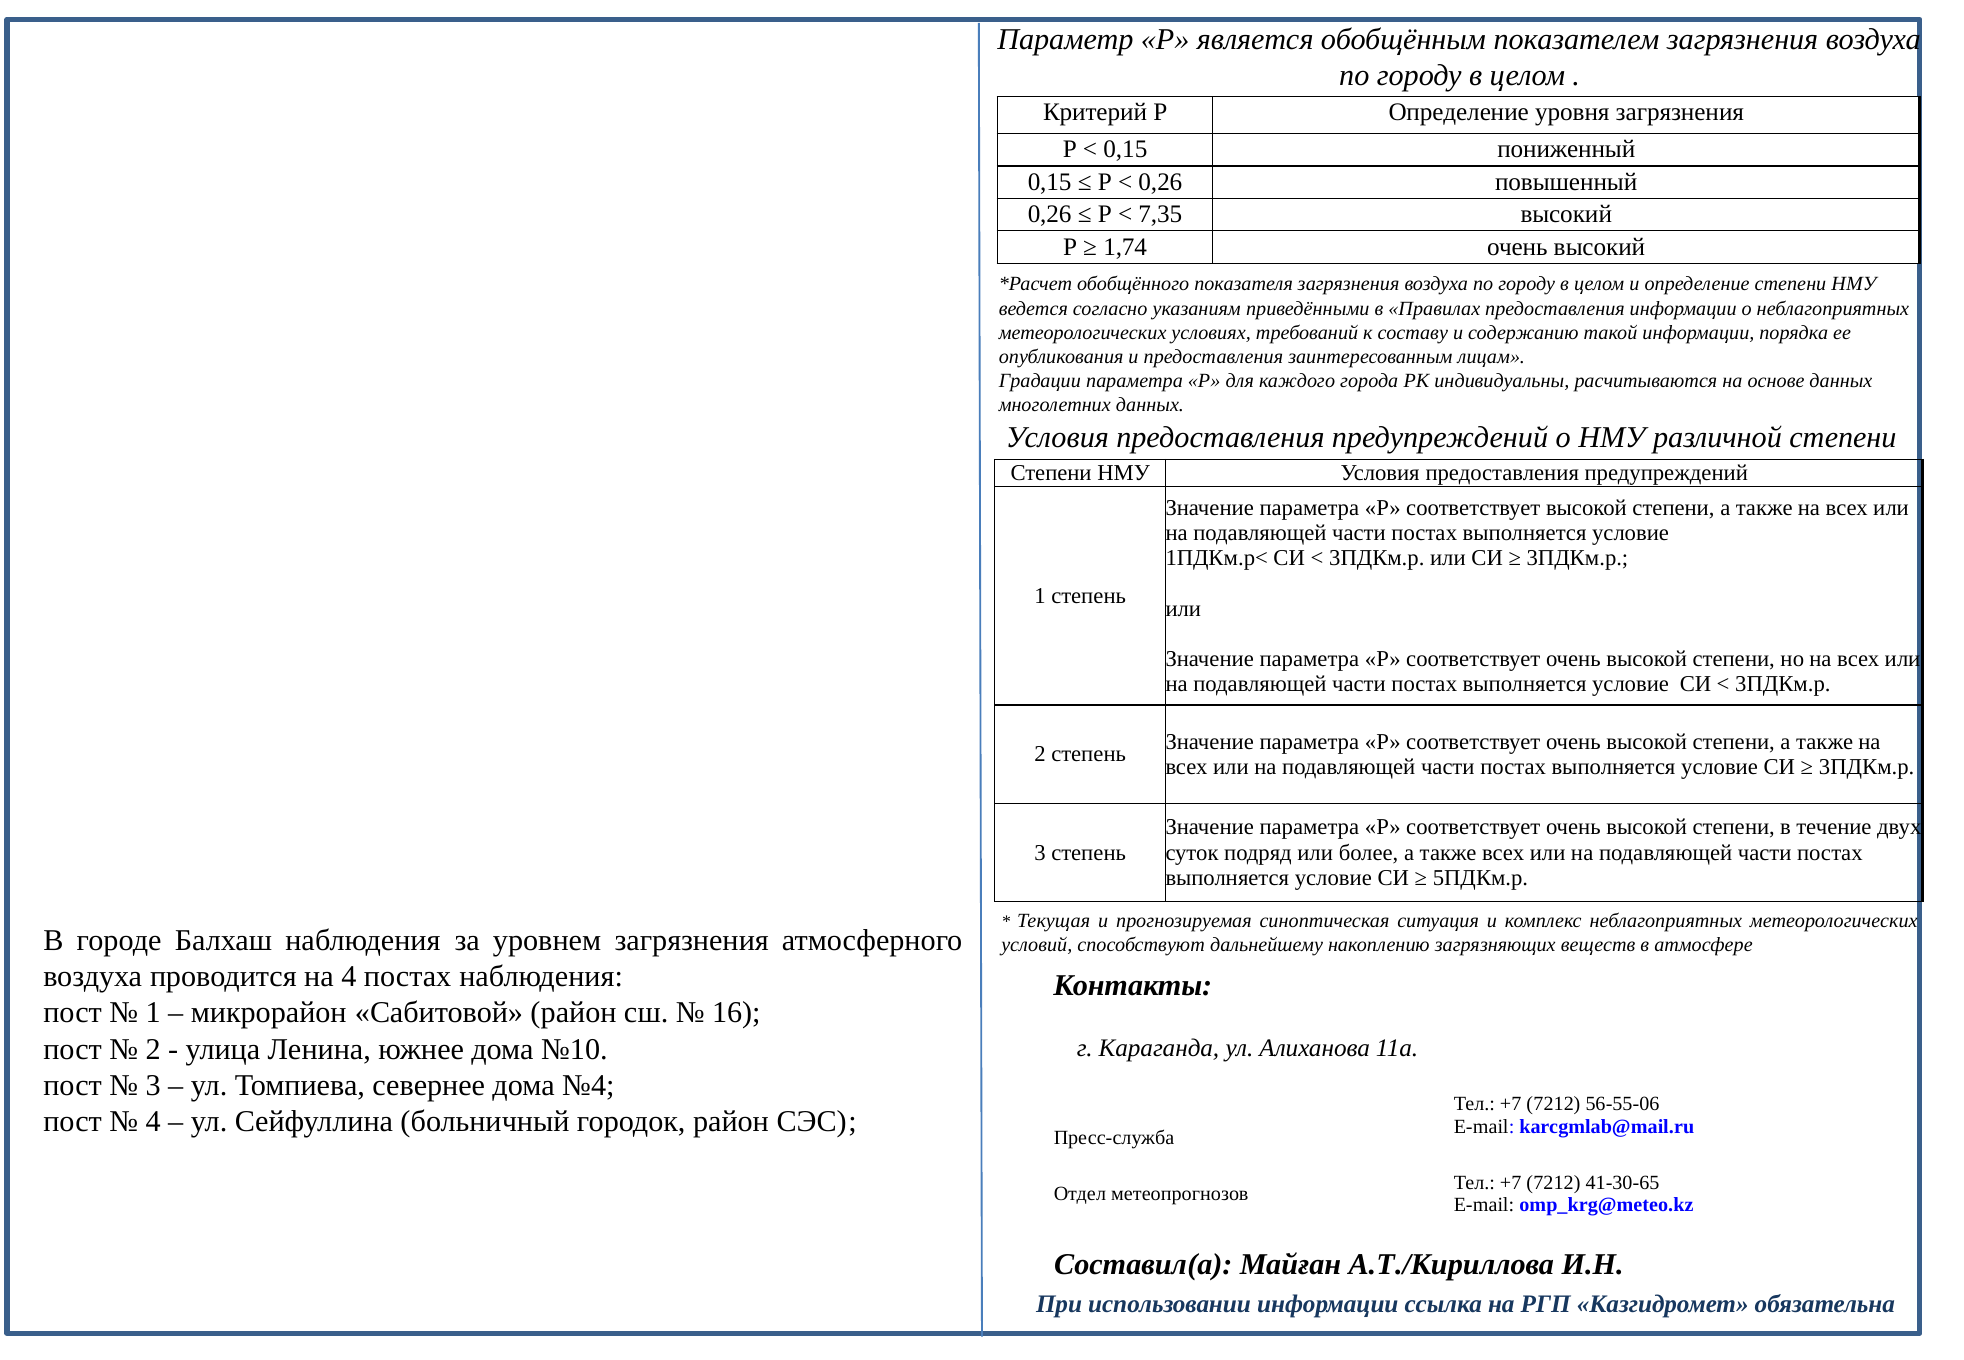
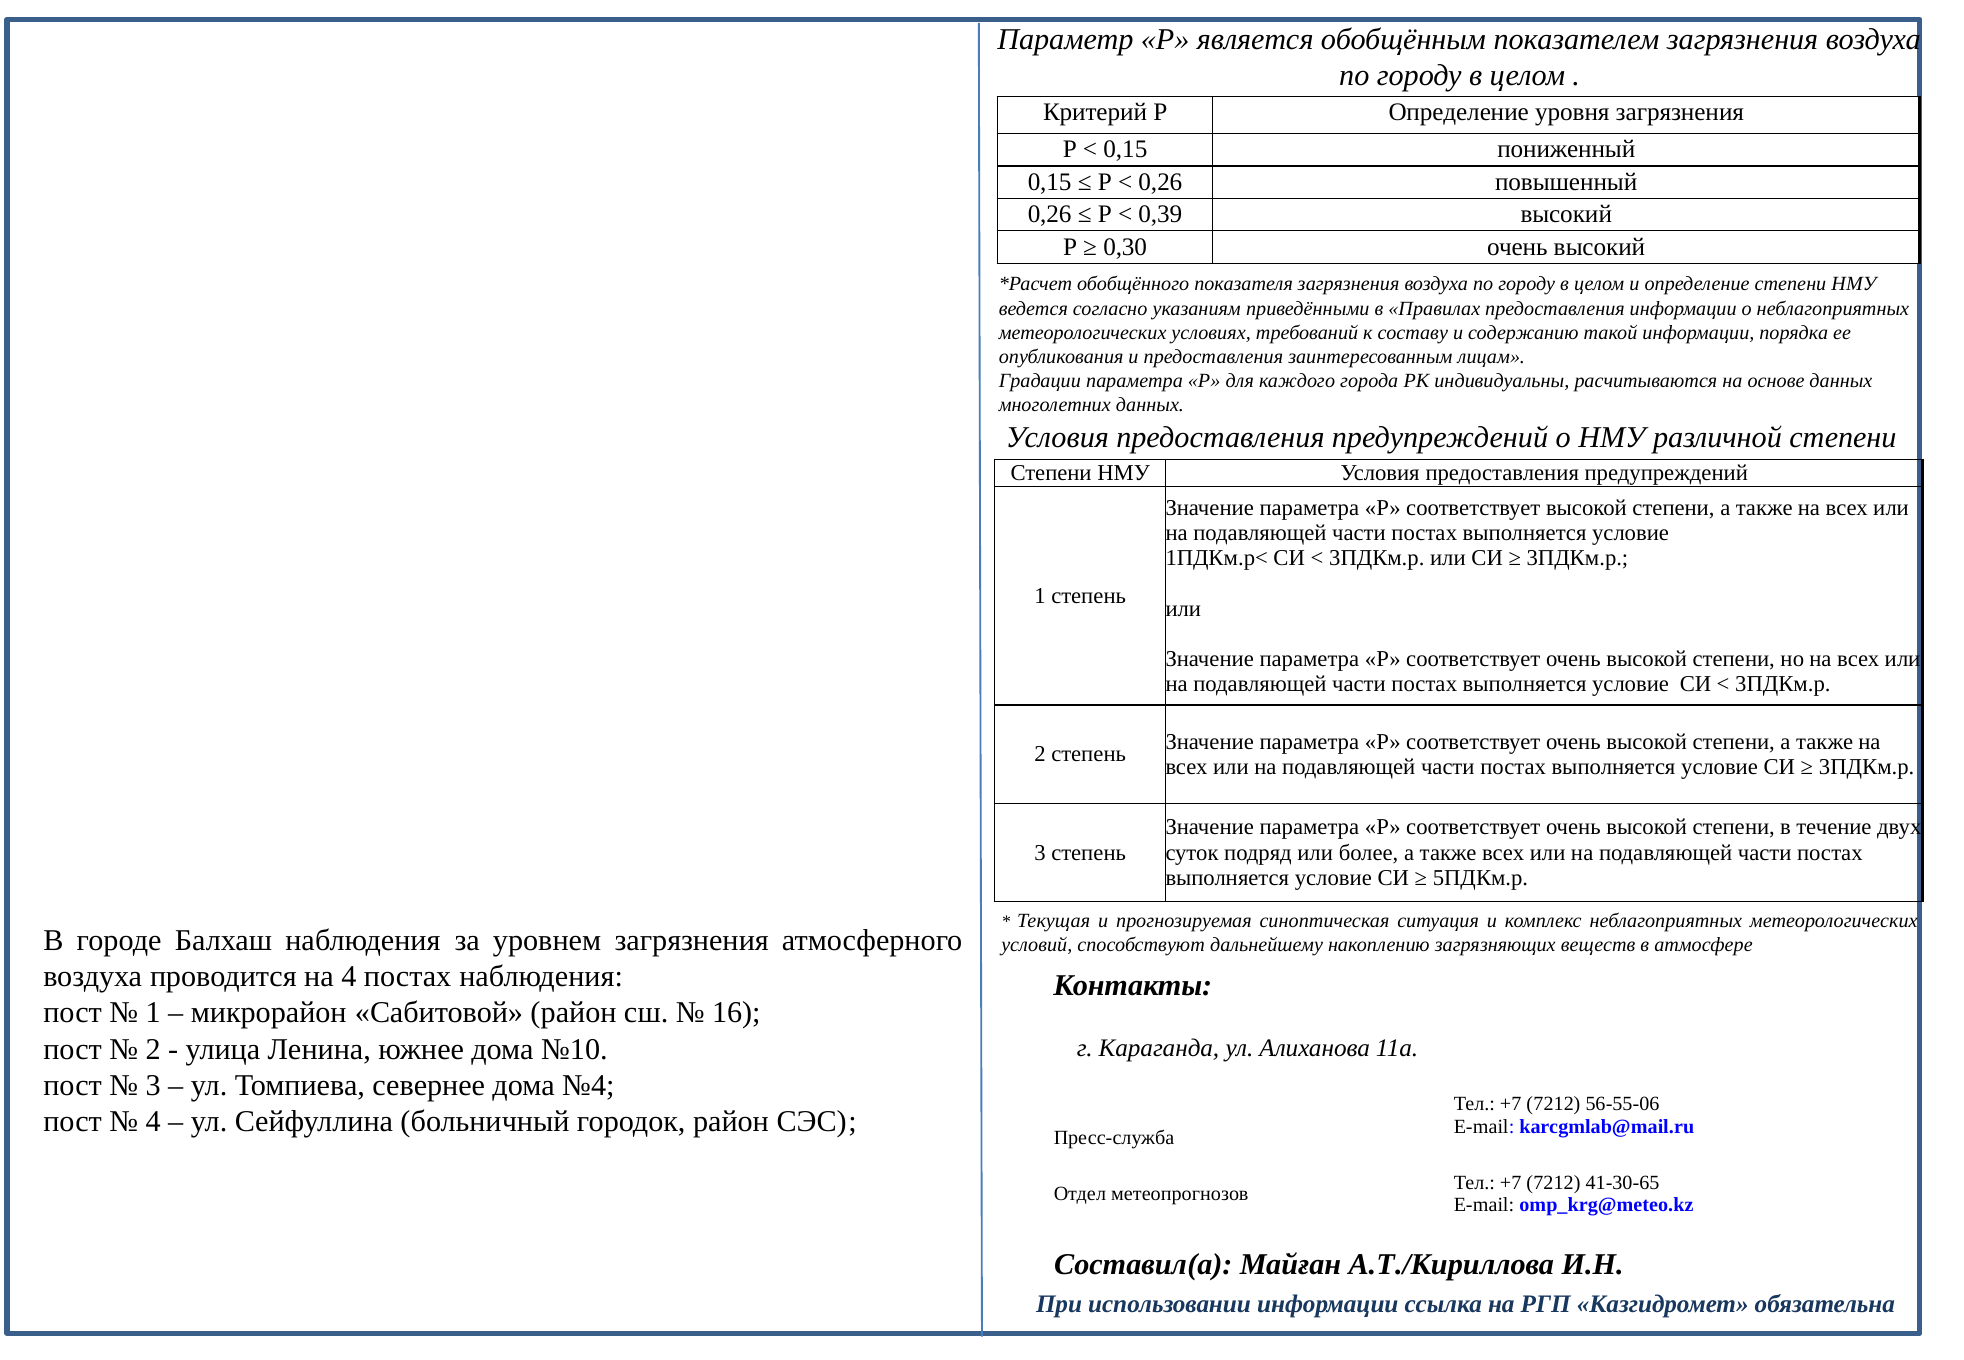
7,35: 7,35 -> 0,39
1,74: 1,74 -> 0,30
